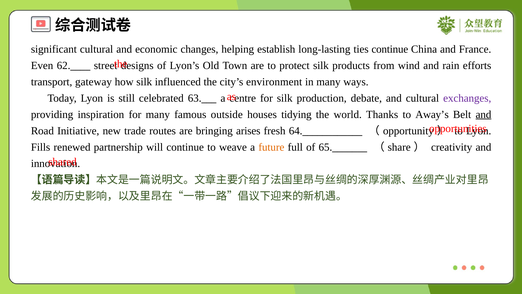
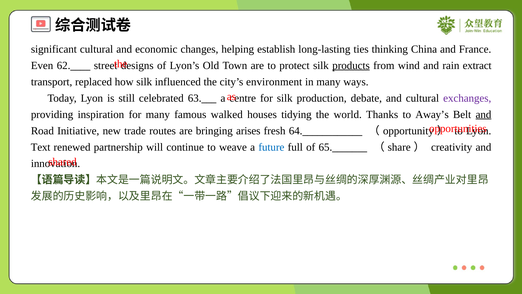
ties continue: continue -> thinking
products underline: none -> present
efforts: efforts -> extract
gateway: gateway -> replaced
outside: outside -> walked
Fills: Fills -> Text
future colour: orange -> blue
